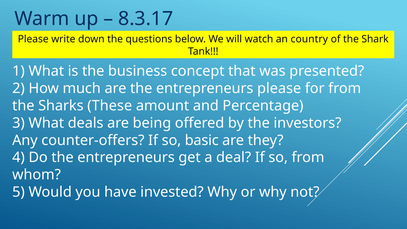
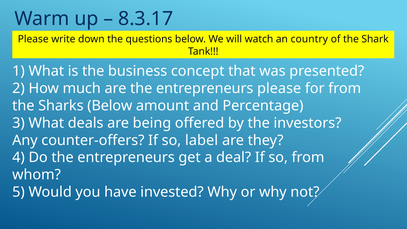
Sharks These: These -> Below
basic: basic -> label
